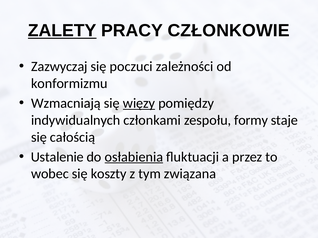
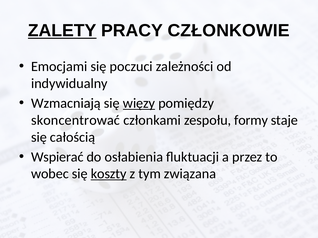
Zazwyczaj: Zazwyczaj -> Emocjami
konformizmu: konformizmu -> indywidualny
indywidualnych: indywidualnych -> skoncentrować
Ustalenie: Ustalenie -> Wspierać
osłabienia underline: present -> none
koszty underline: none -> present
